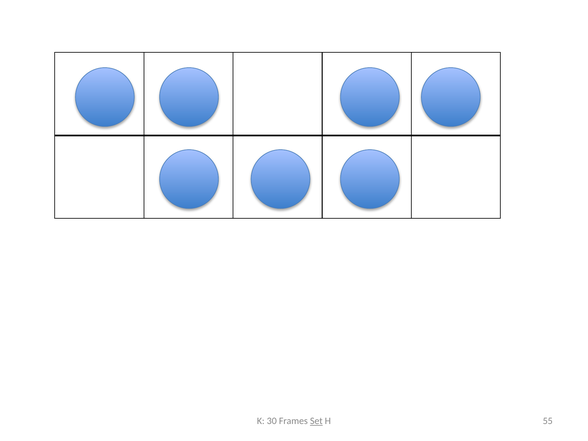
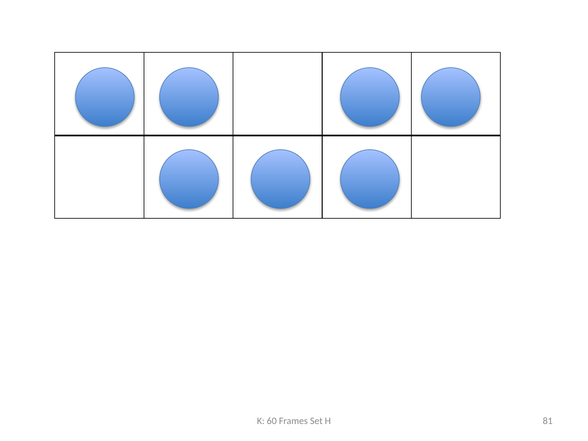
30: 30 -> 60
Set underline: present -> none
55: 55 -> 81
